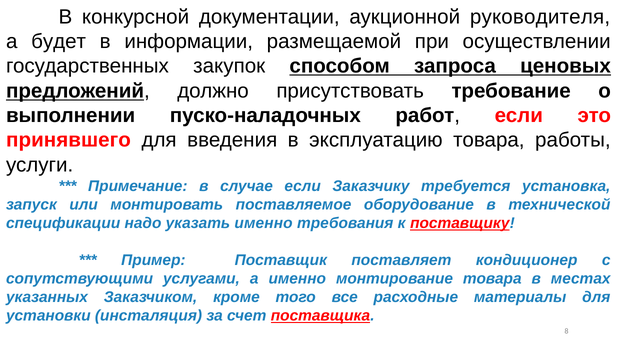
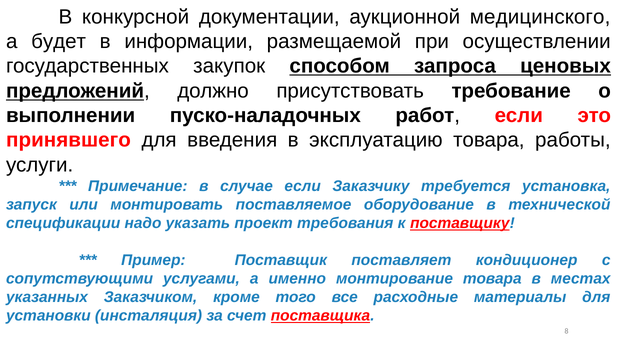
руководителя: руководителя -> медицинского
указать именно: именно -> проект
